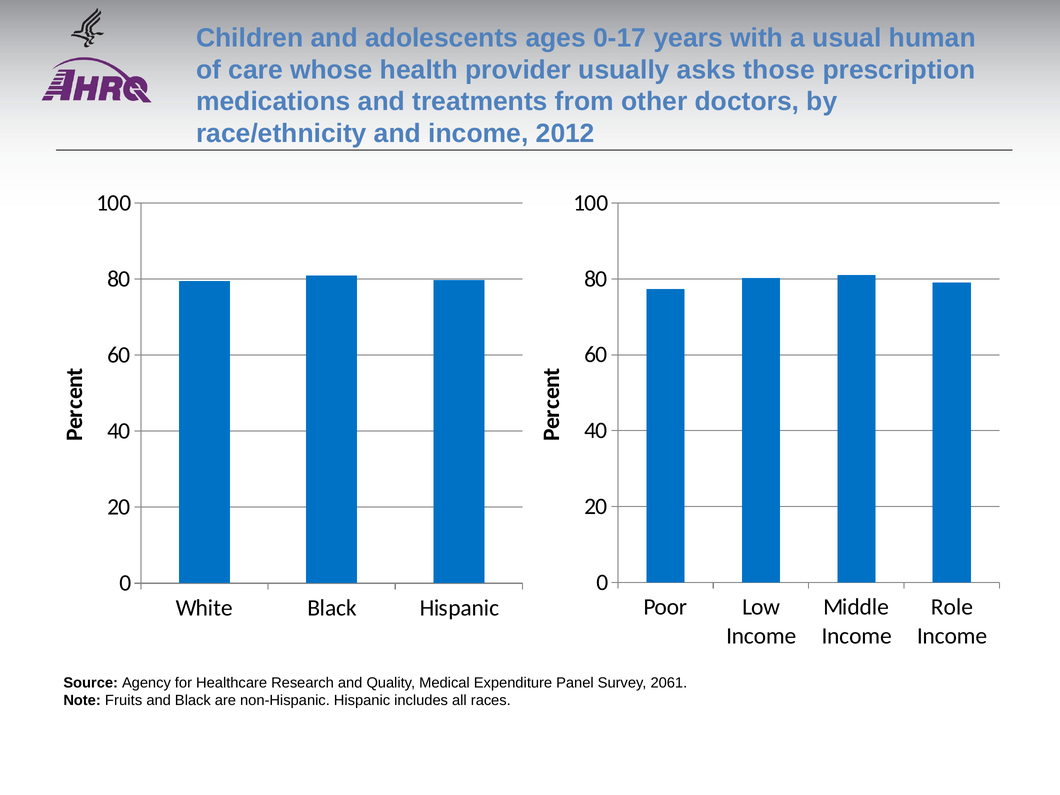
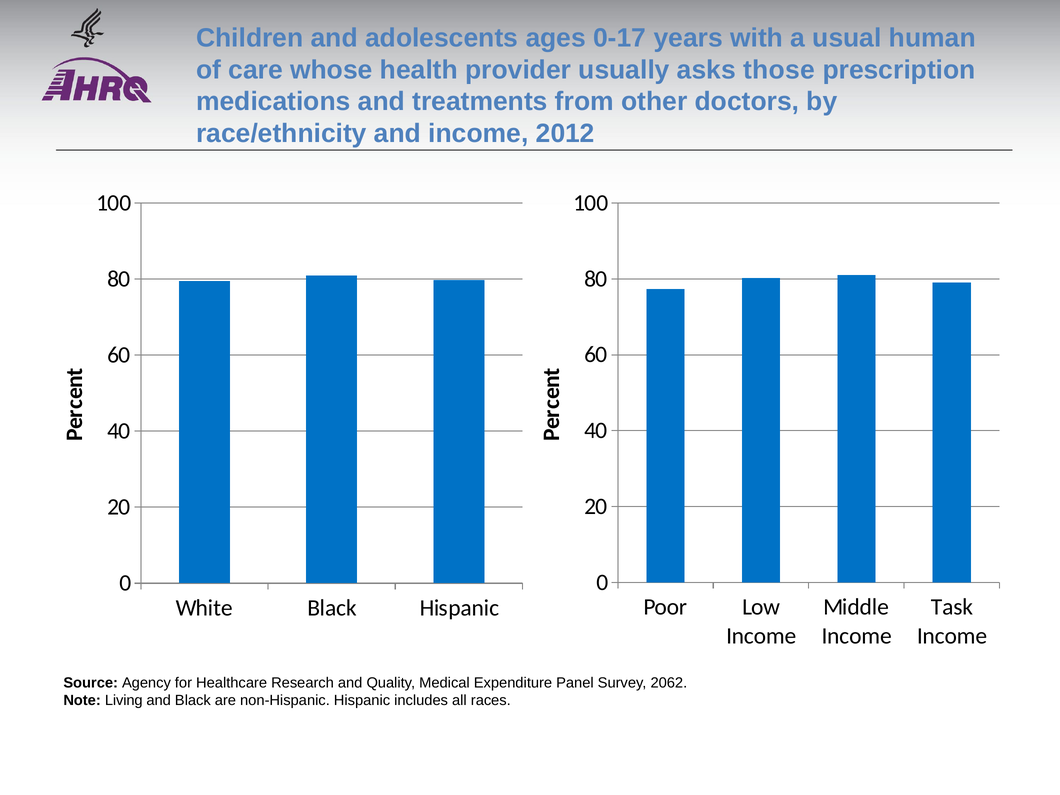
Role: Role -> Task
2061: 2061 -> 2062
Fruits: Fruits -> Living
